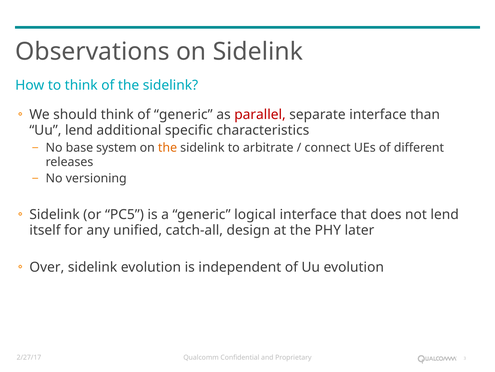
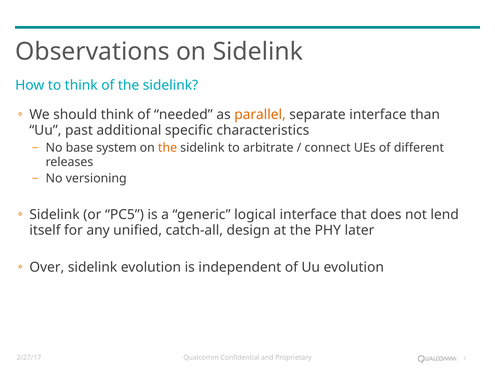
of generic: generic -> needed
parallel colour: red -> orange
Uu lend: lend -> past
